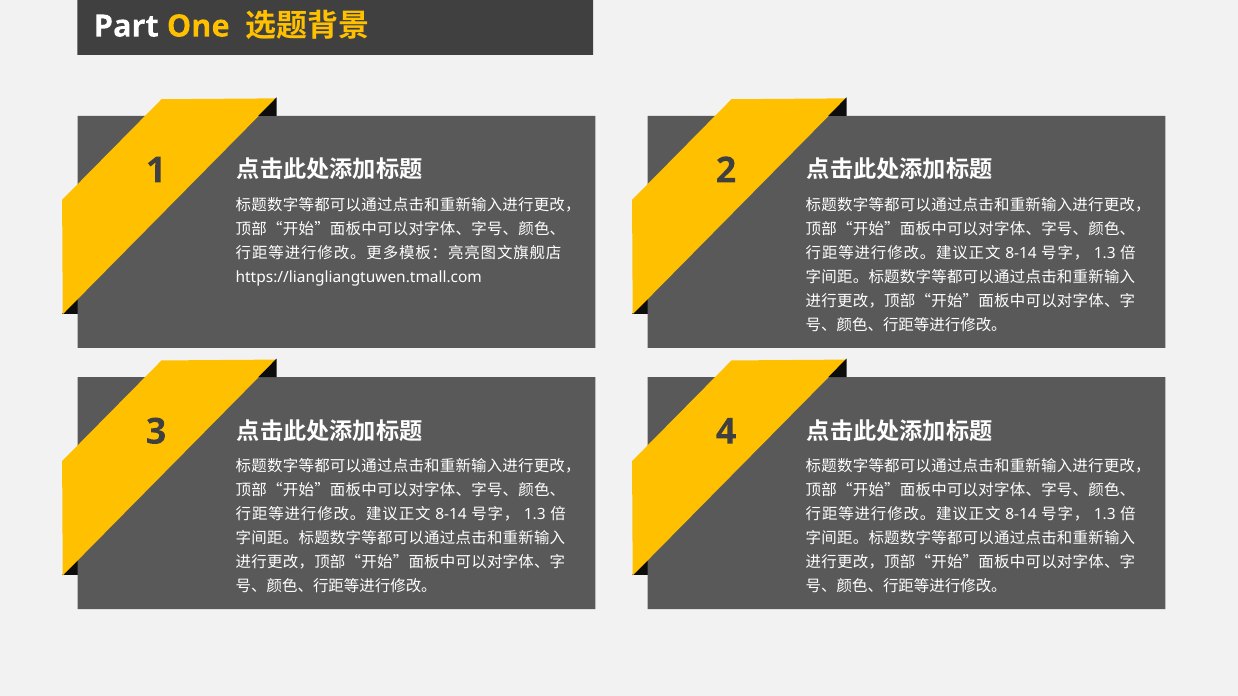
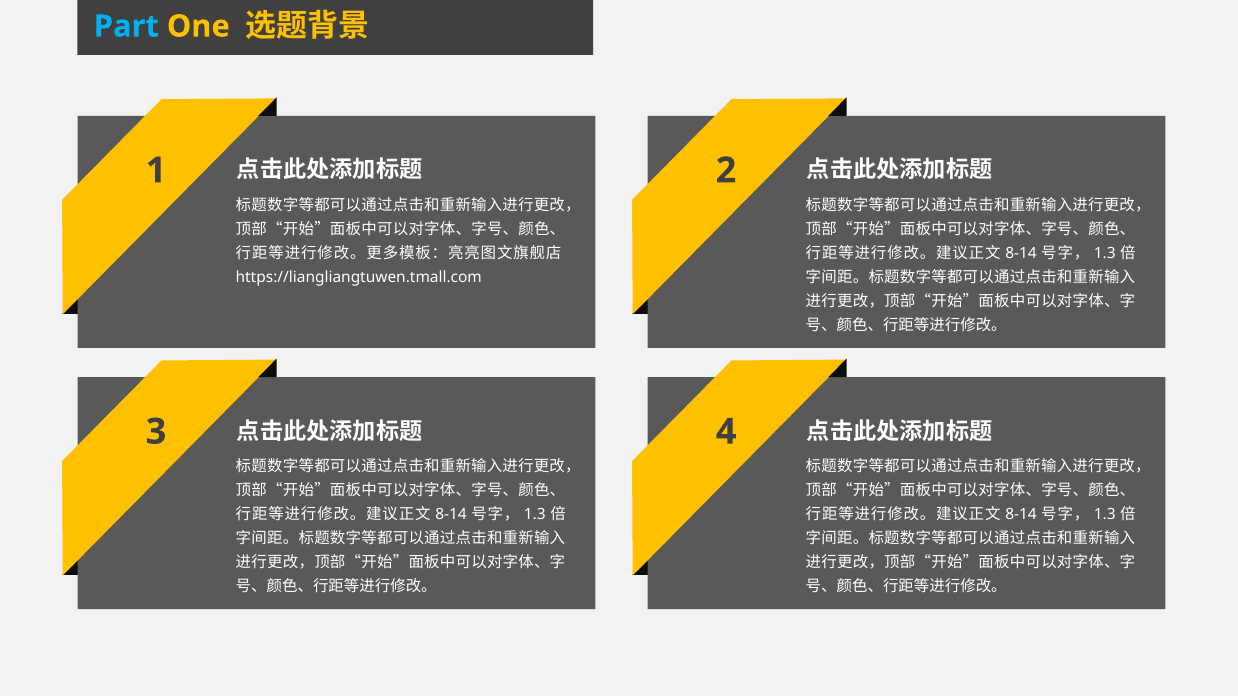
Part colour: white -> light blue
